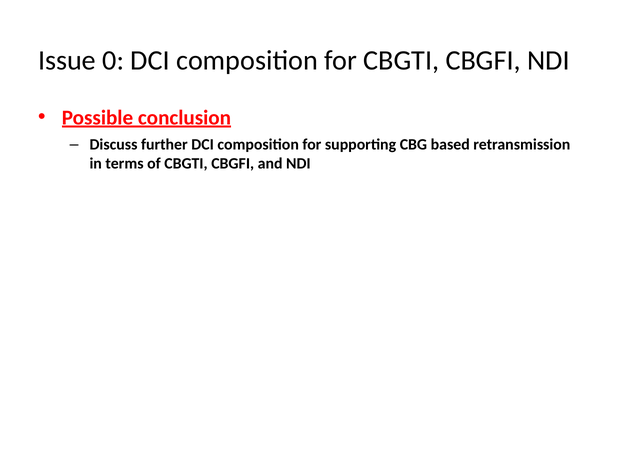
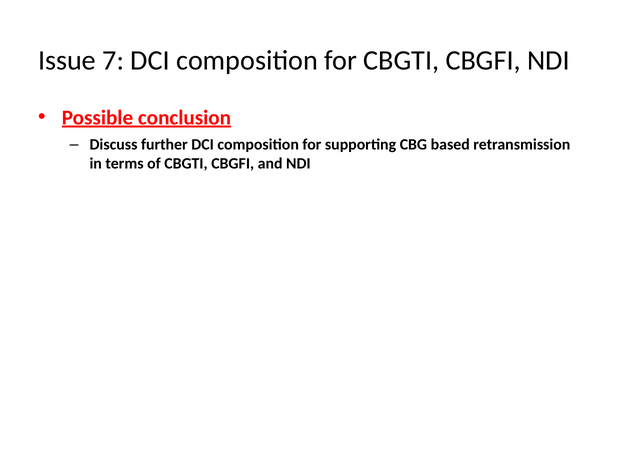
0: 0 -> 7
